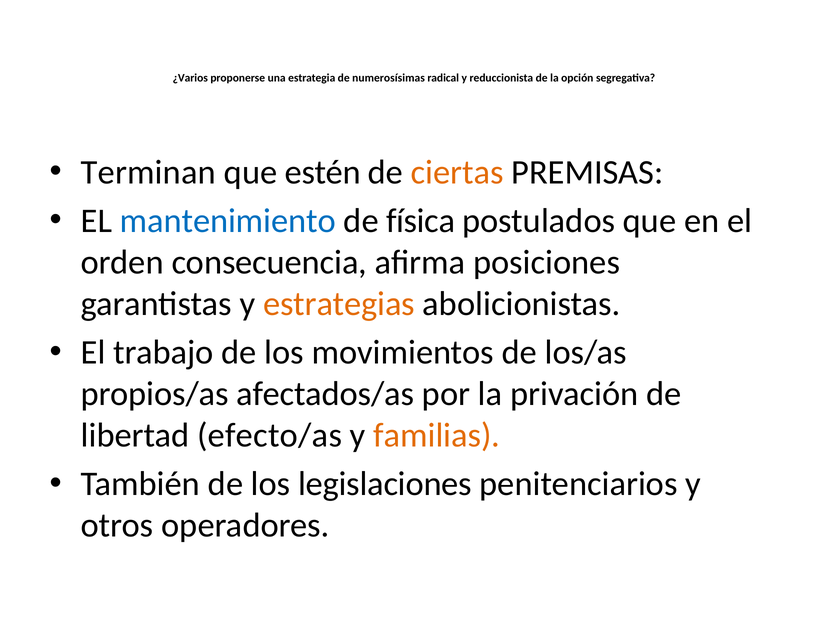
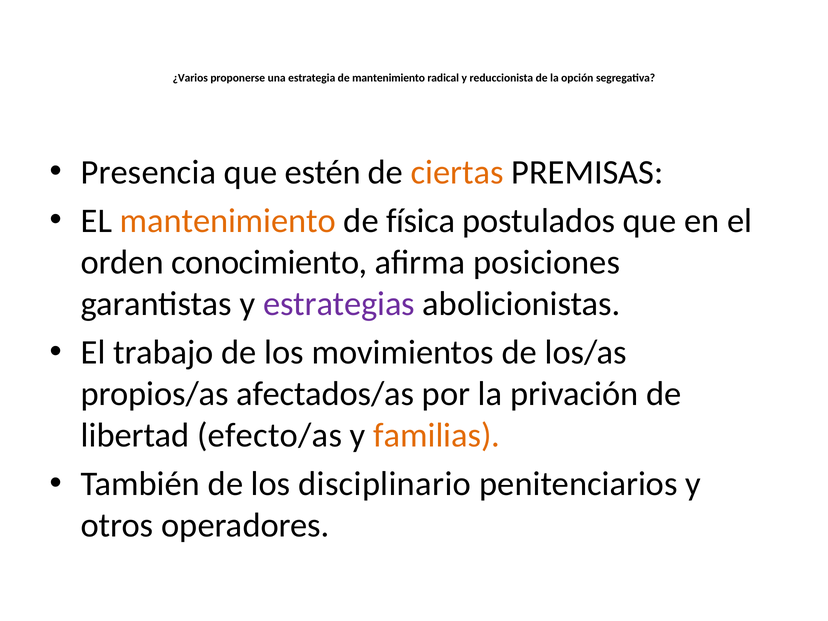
de numerosísimas: numerosísimas -> mantenimiento
Terminan: Terminan -> Presencia
mantenimiento at (228, 221) colour: blue -> orange
consecuencia: consecuencia -> conocimiento
estrategias colour: orange -> purple
legislaciones: legislaciones -> disciplinario
